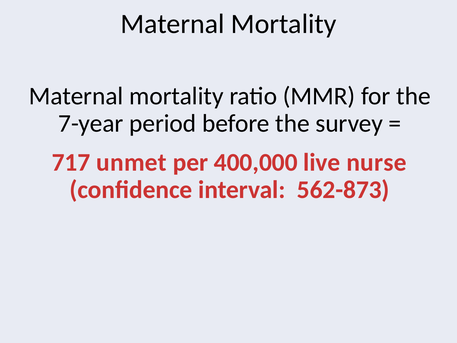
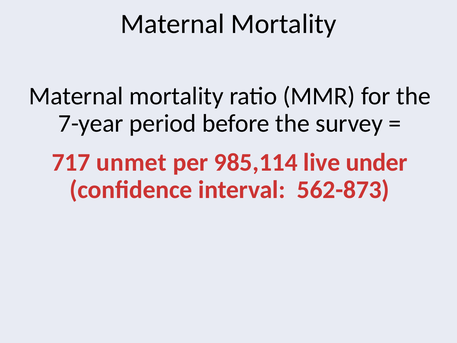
400,000: 400,000 -> 985,114
nurse: nurse -> under
